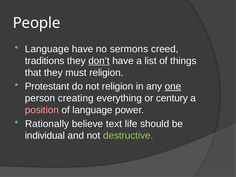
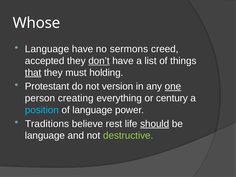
People: People -> Whose
traditions: traditions -> accepted
that underline: none -> present
must religion: religion -> holding
not religion: religion -> version
position colour: pink -> light blue
Rationally: Rationally -> Traditions
text: text -> rest
should underline: none -> present
individual at (45, 136): individual -> language
